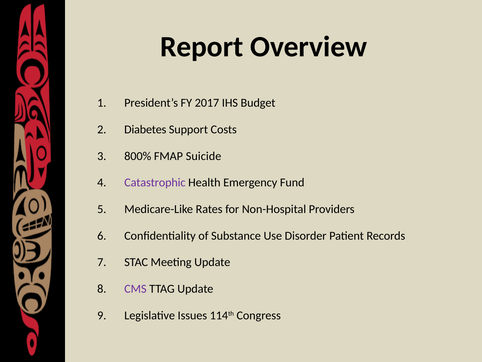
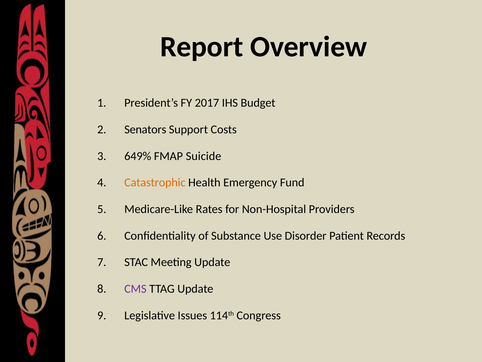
Diabetes: Diabetes -> Senators
800%: 800% -> 649%
Catastrophic colour: purple -> orange
